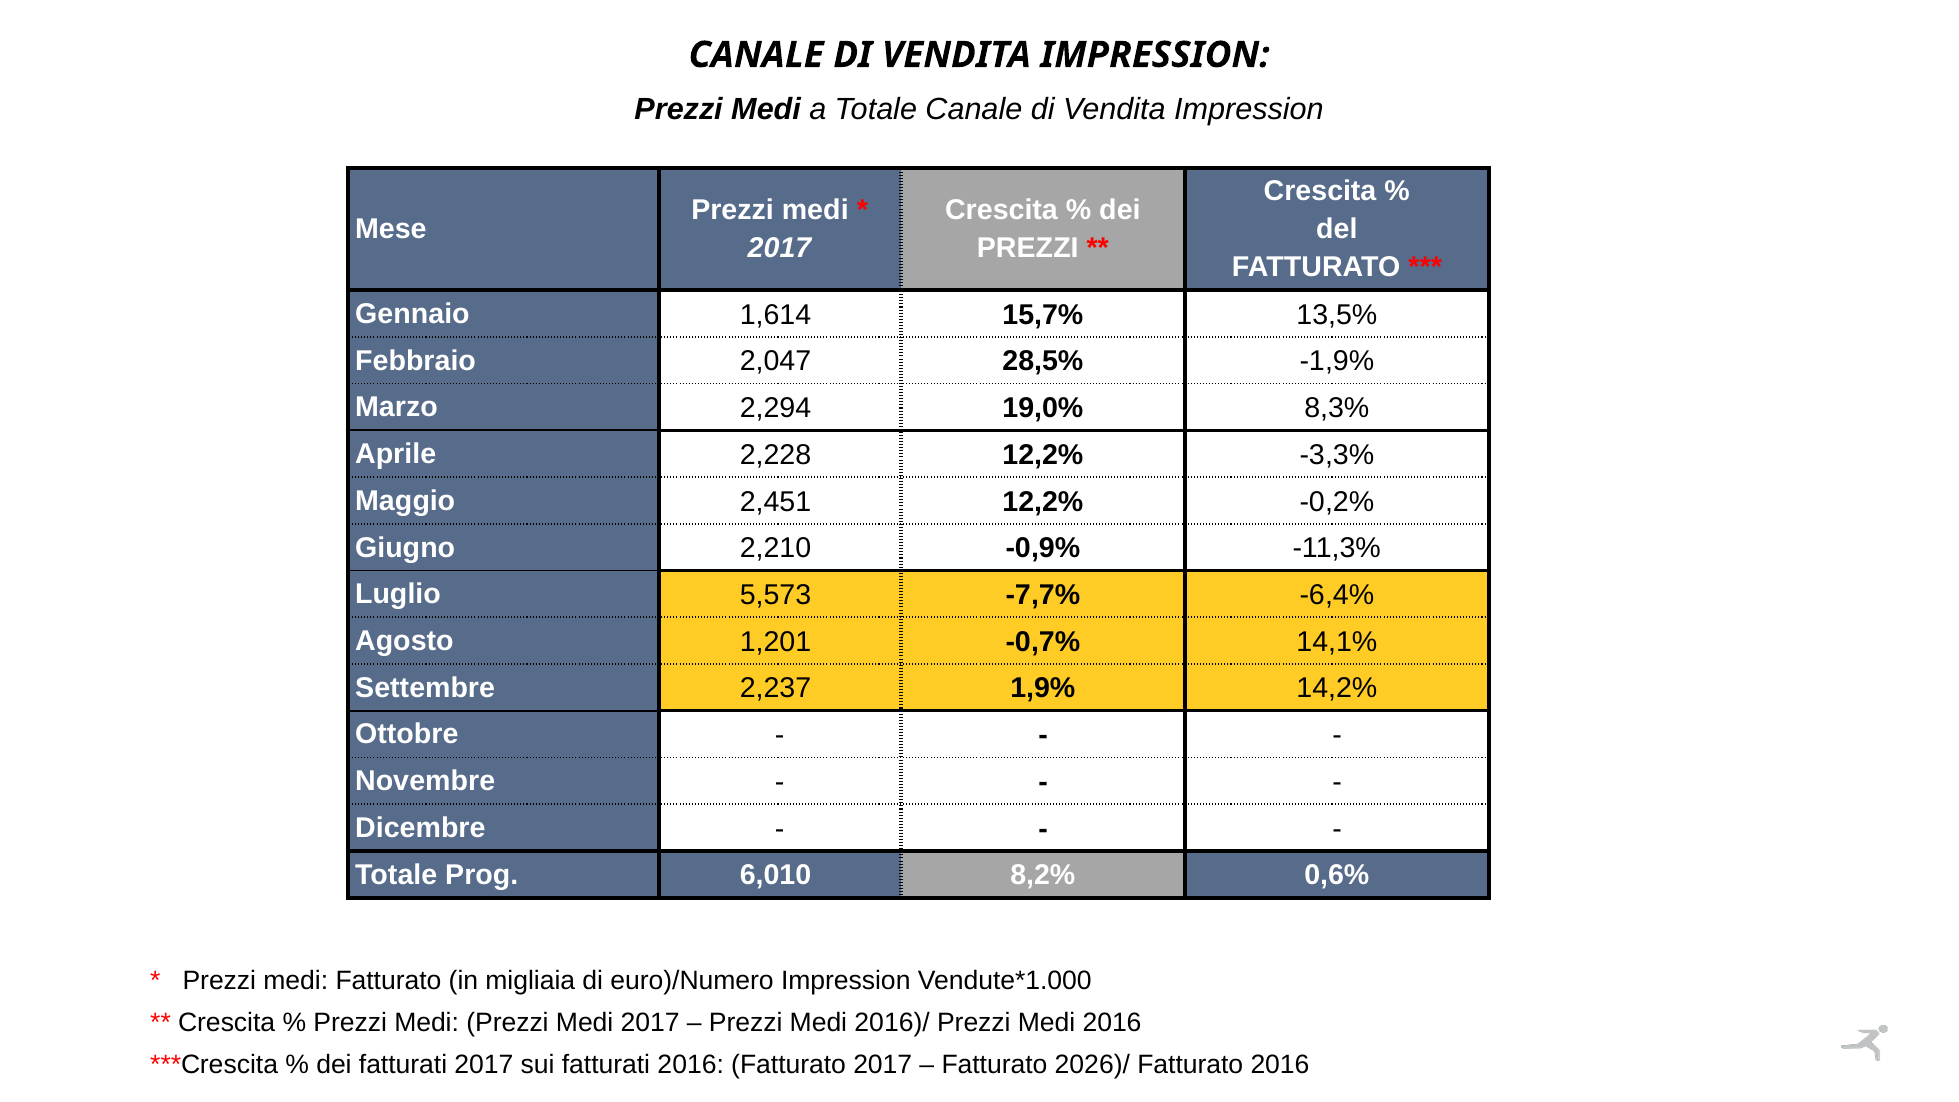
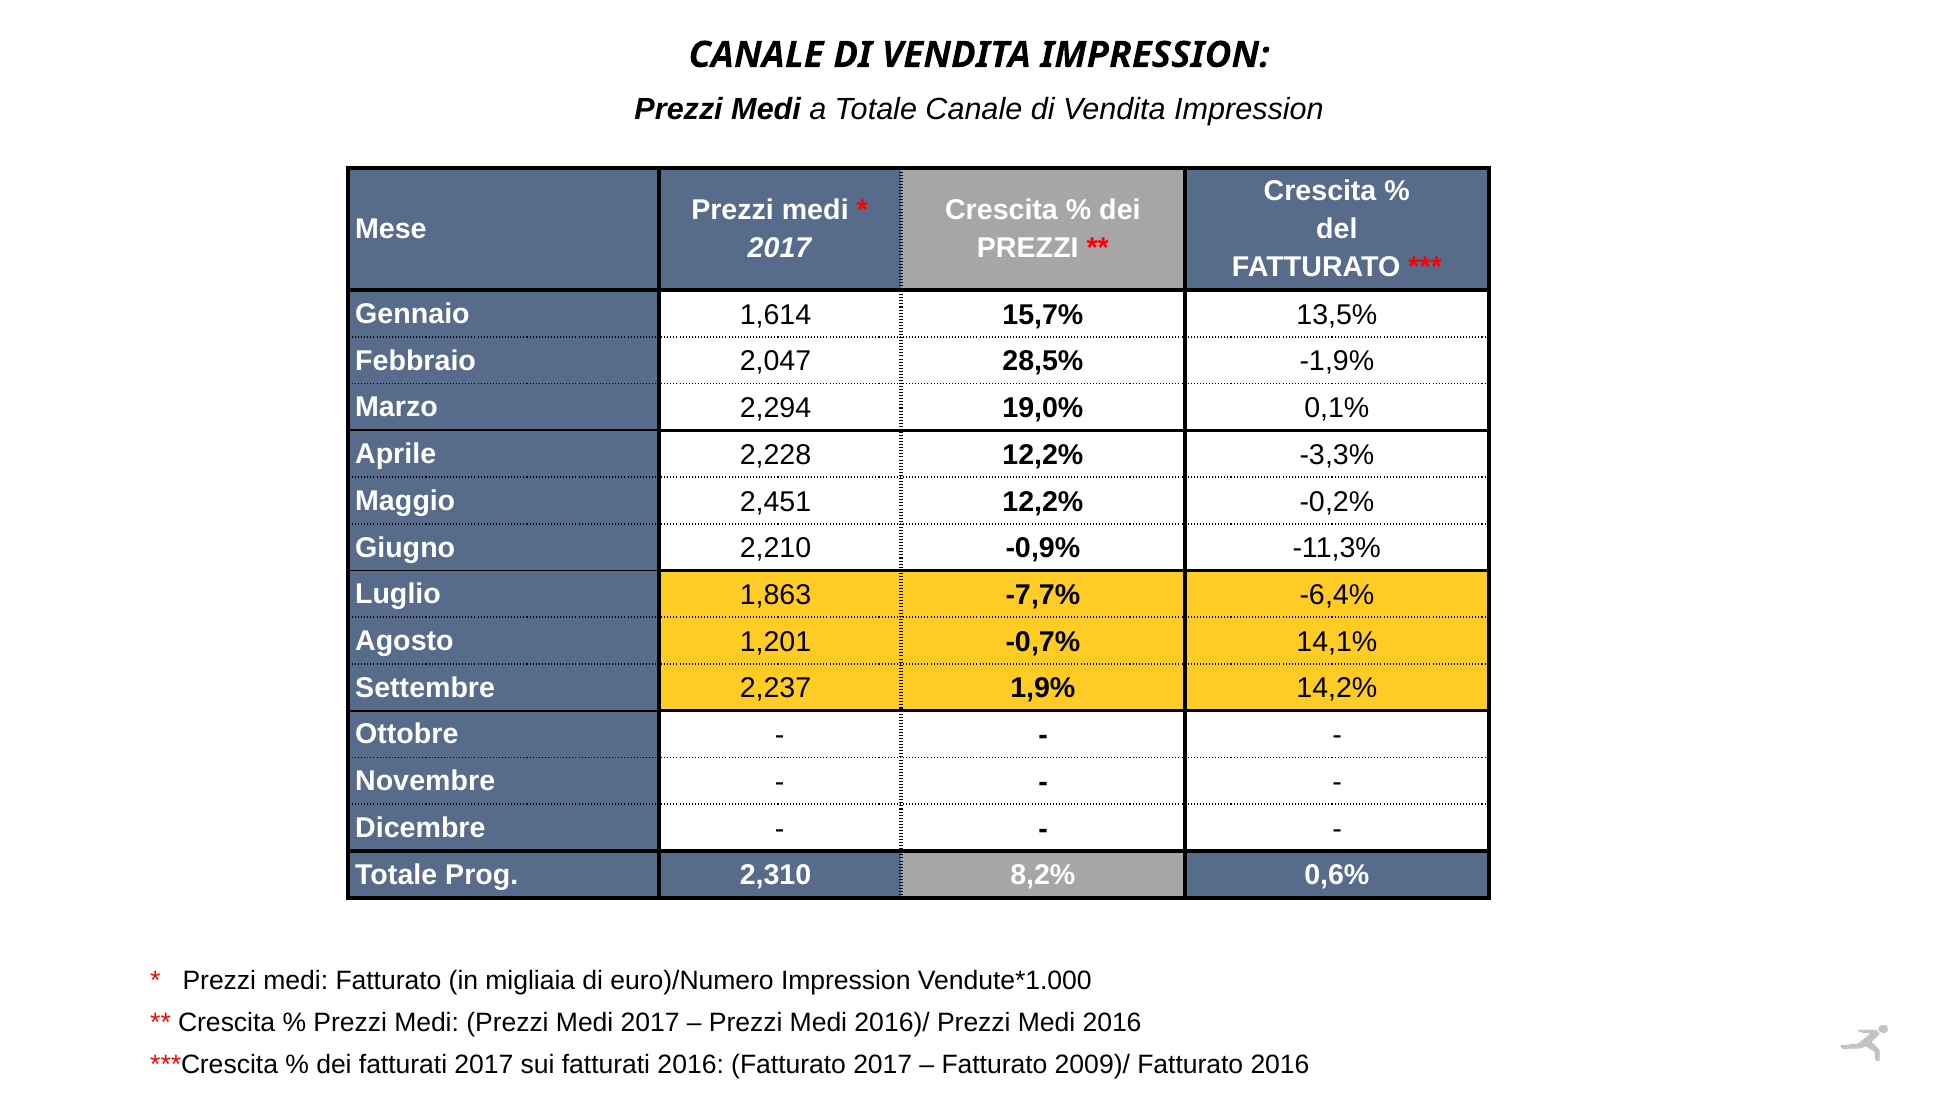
8,3%: 8,3% -> 0,1%
5,573: 5,573 -> 1,863
6,010: 6,010 -> 2,310
2026)/: 2026)/ -> 2009)/
